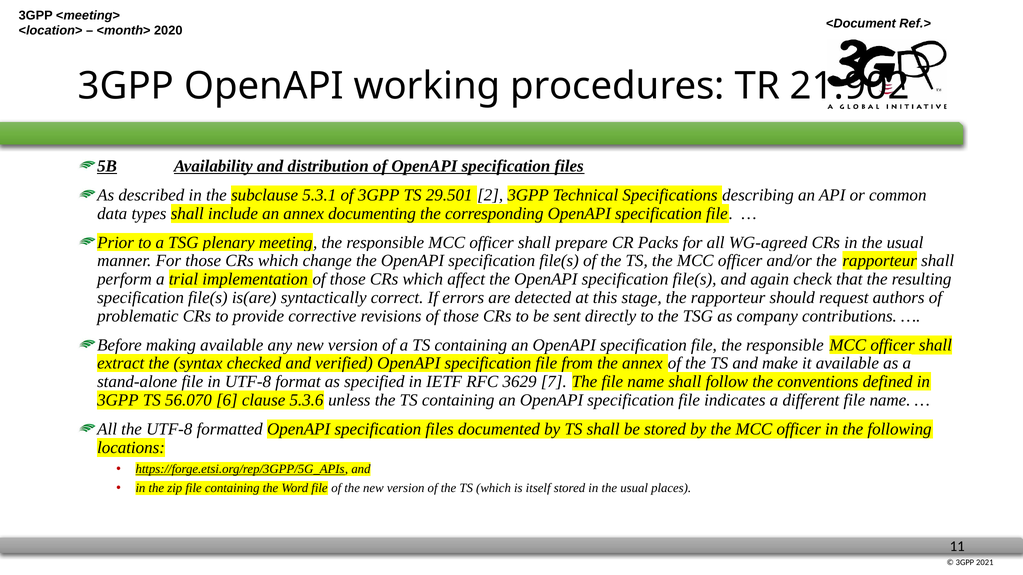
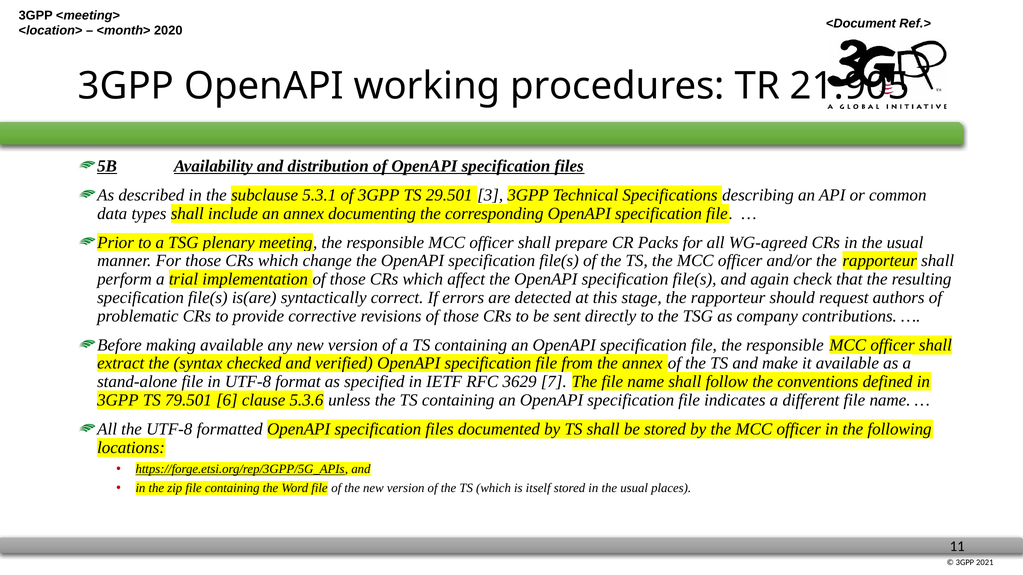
21.902: 21.902 -> 21.905
2: 2 -> 3
56.070: 56.070 -> 79.501
